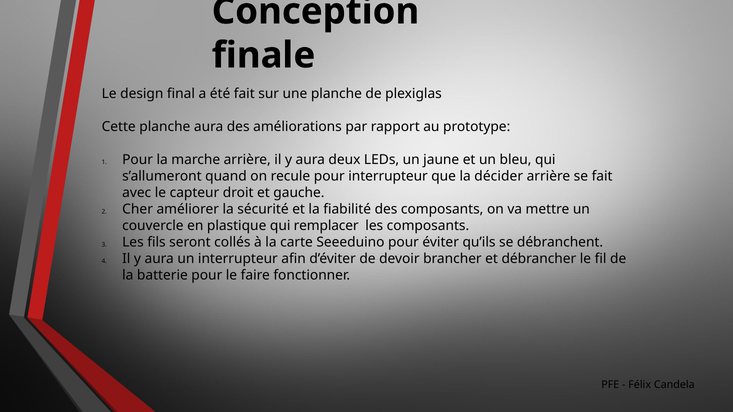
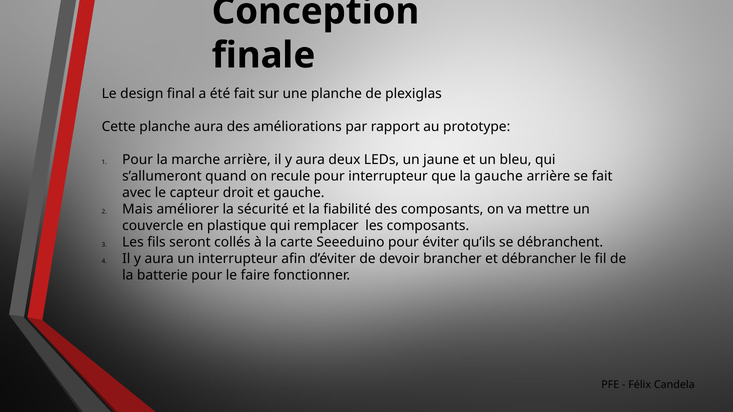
la décider: décider -> gauche
Cher: Cher -> Mais
